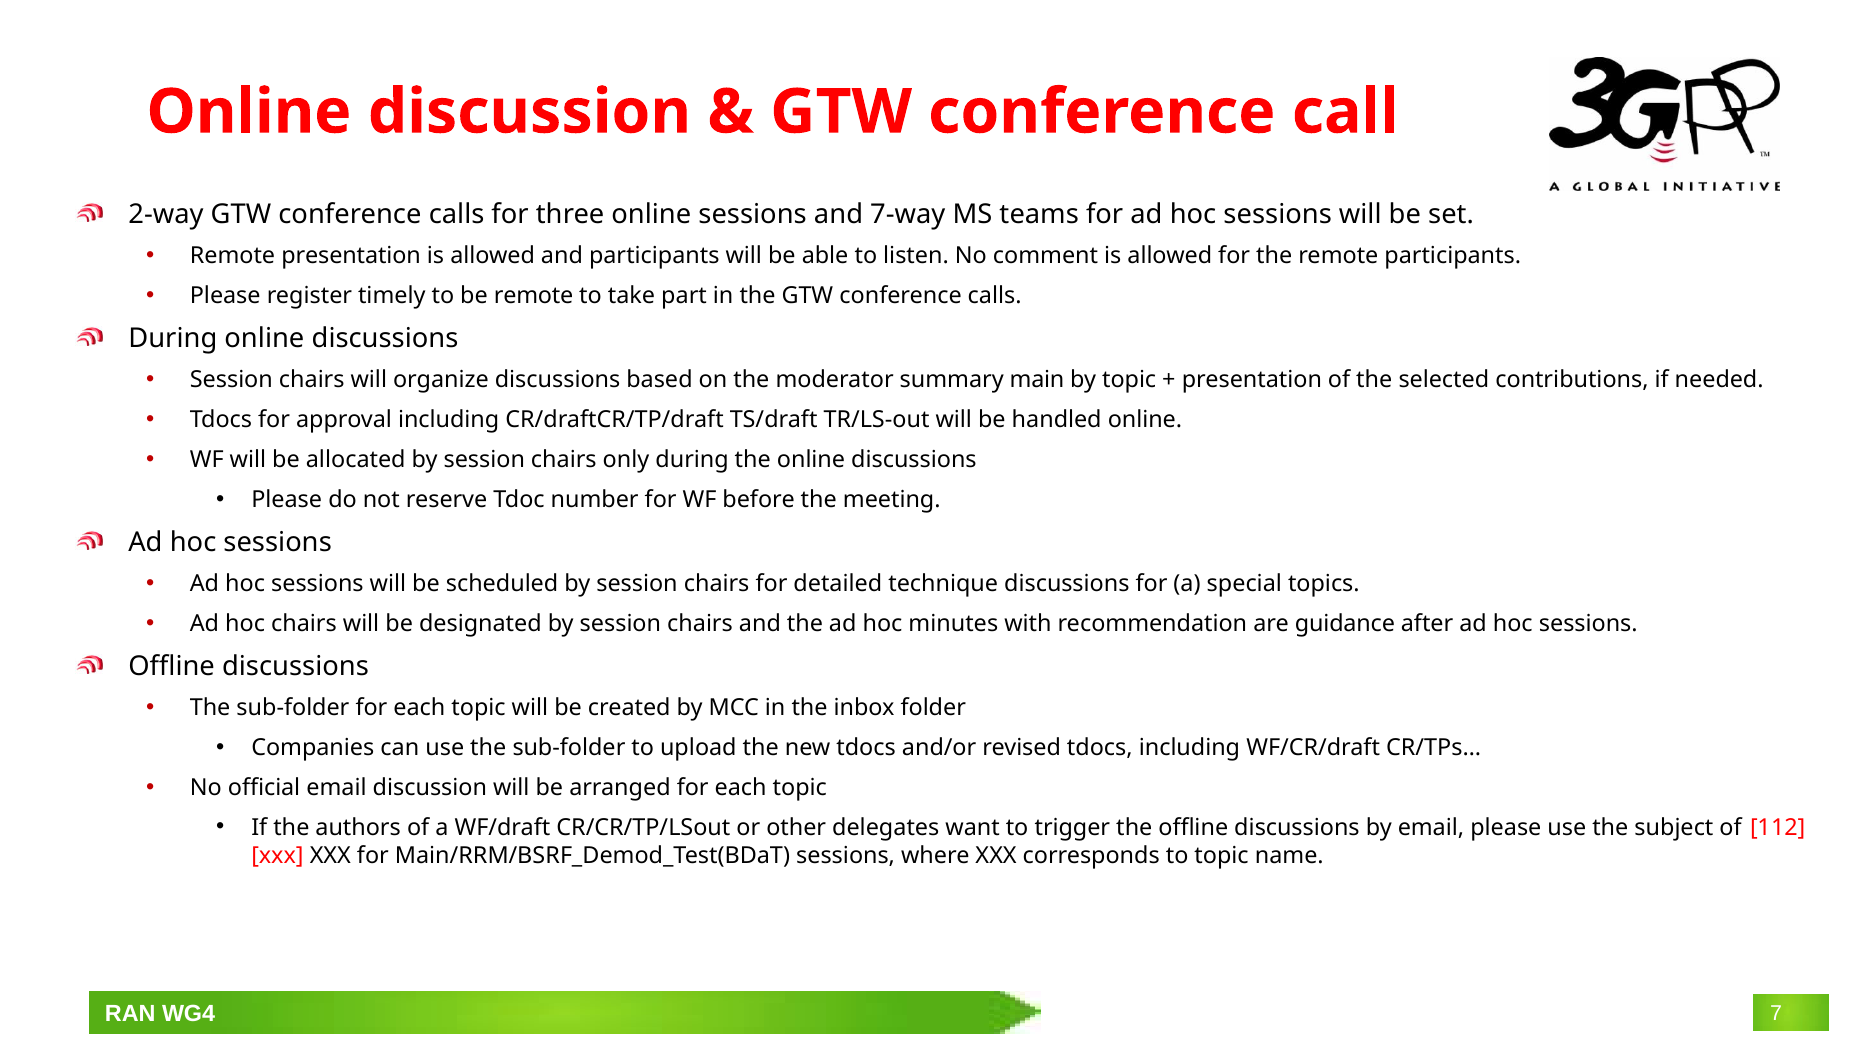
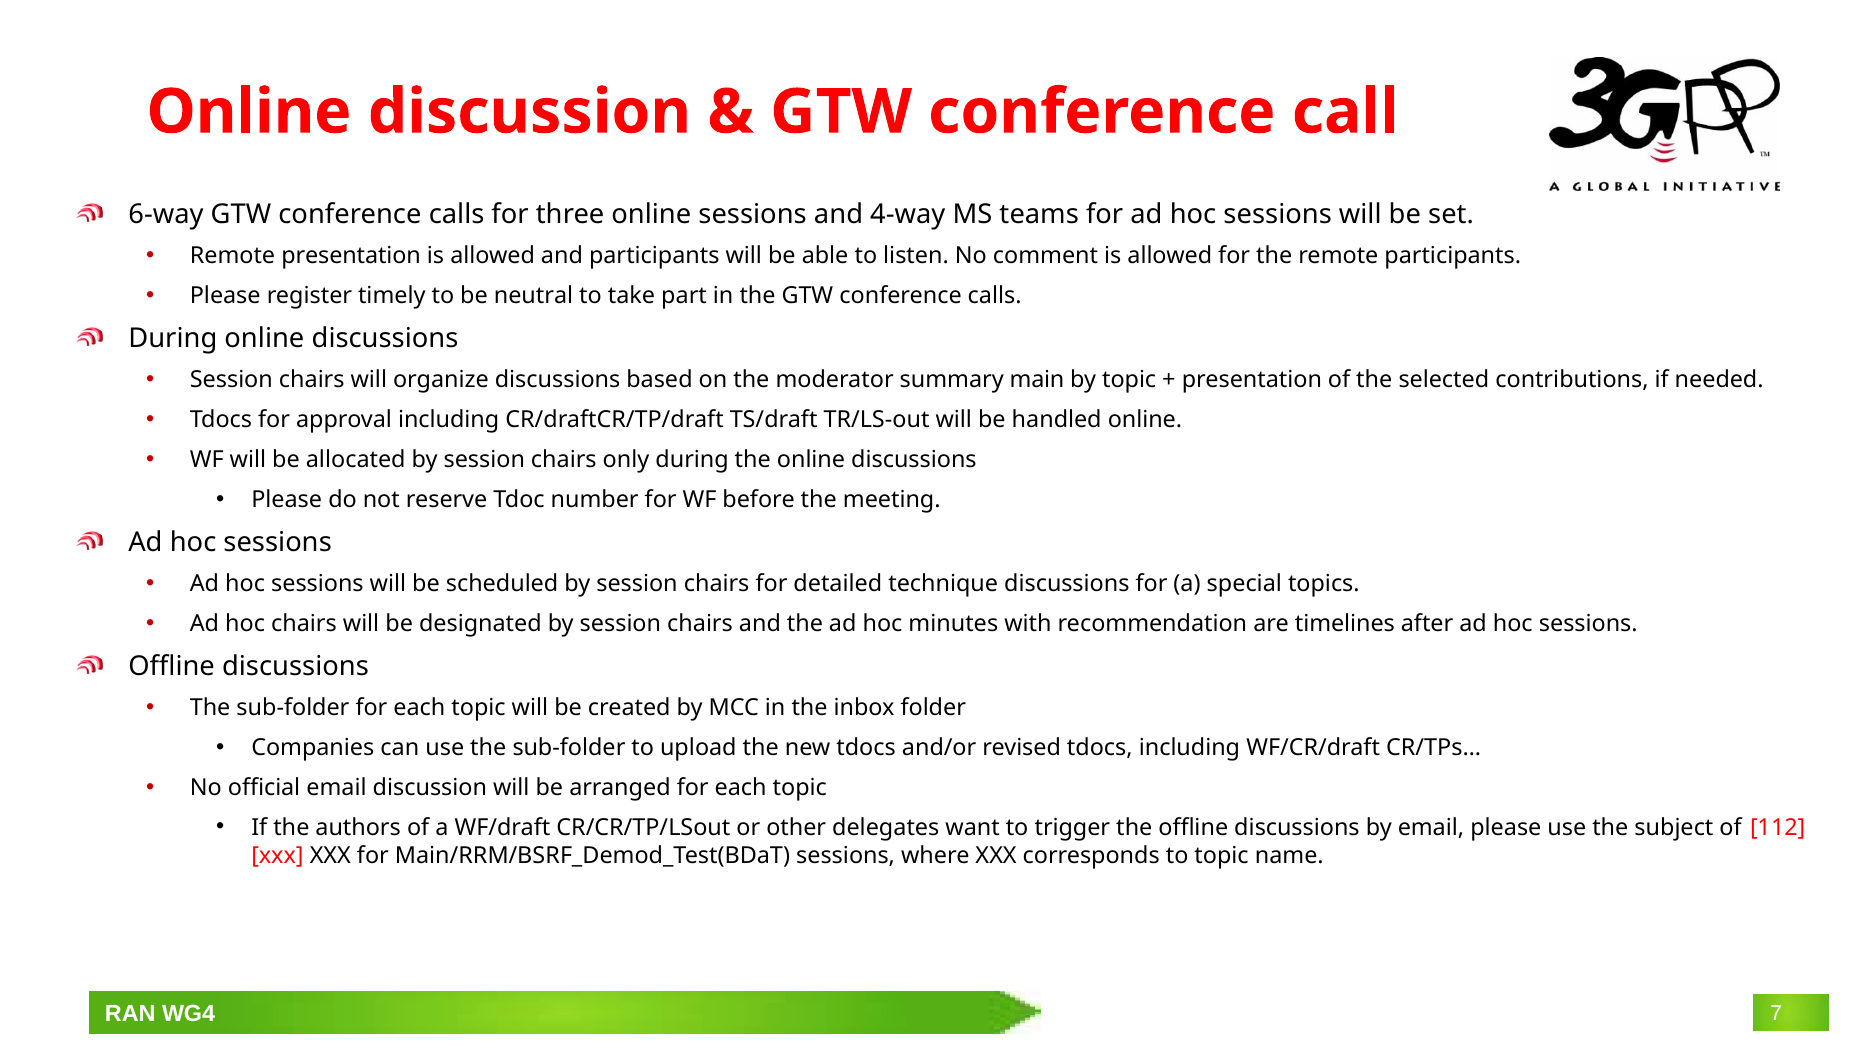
2-way: 2-way -> 6-way
7-way: 7-way -> 4-way
be remote: remote -> neutral
guidance: guidance -> timelines
